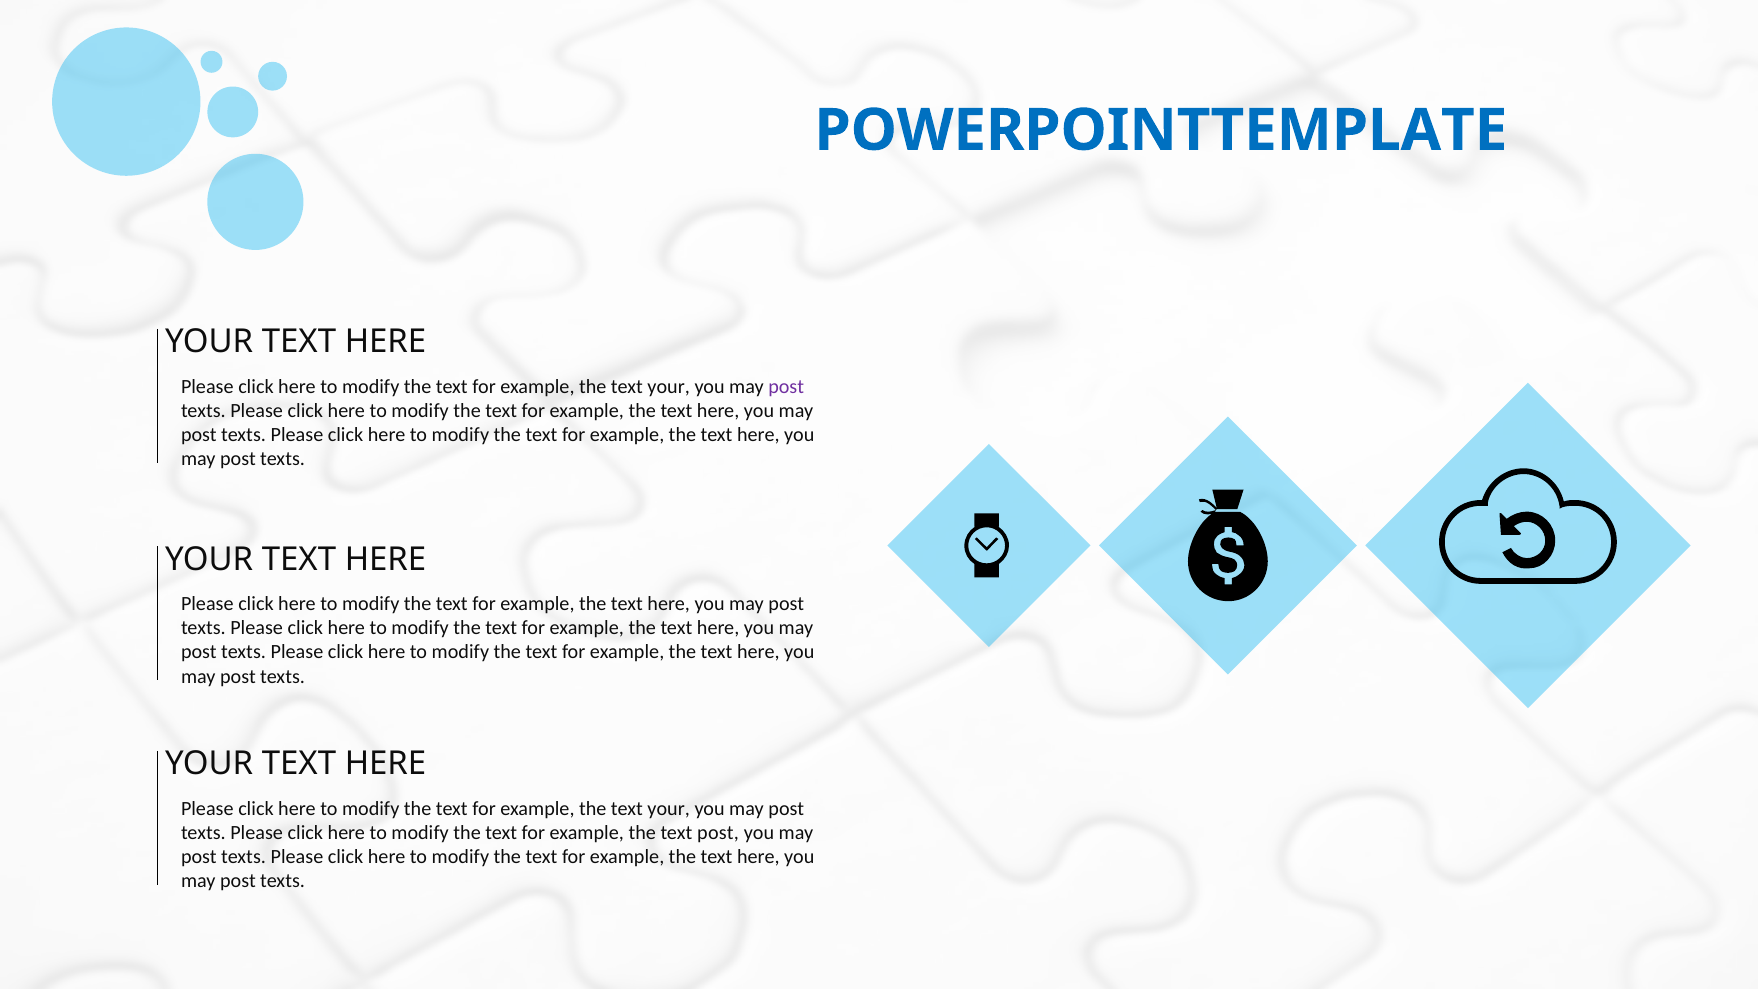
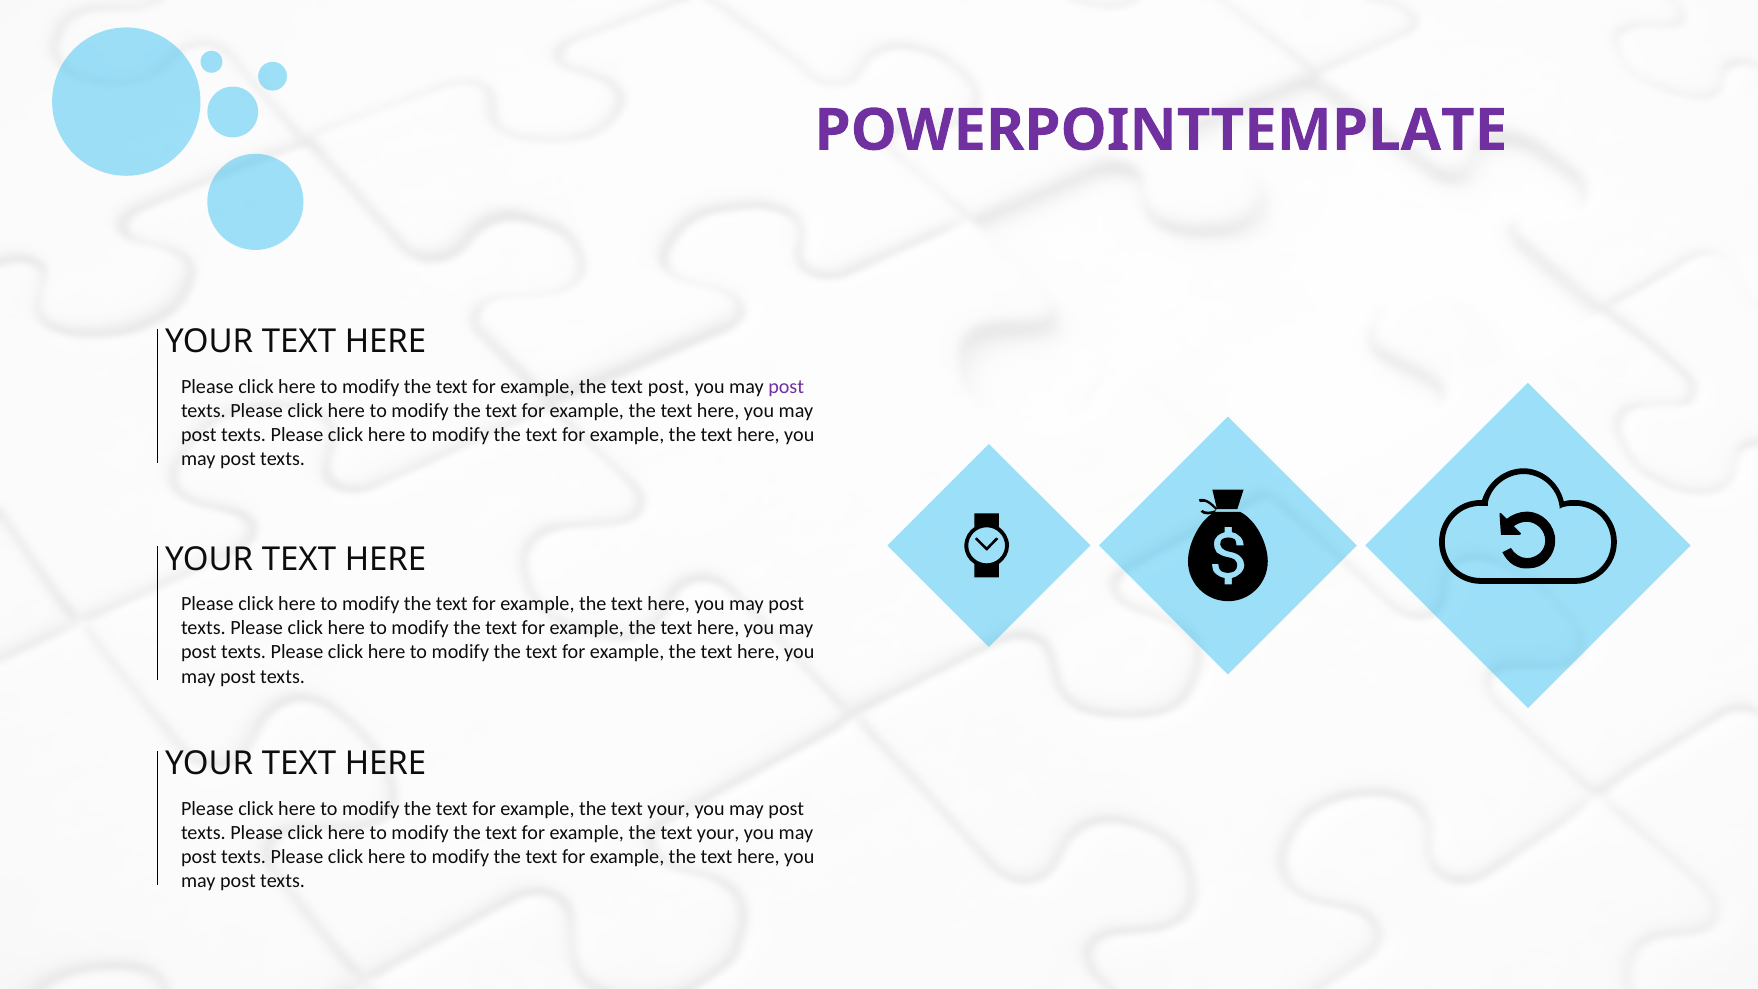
POWERPOINTTEMPLATE colour: blue -> purple
your at (669, 386): your -> post
post at (718, 833): post -> your
